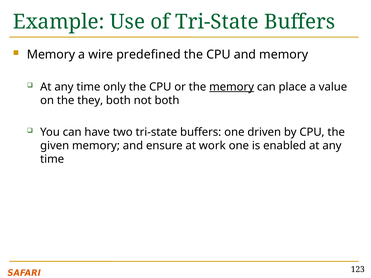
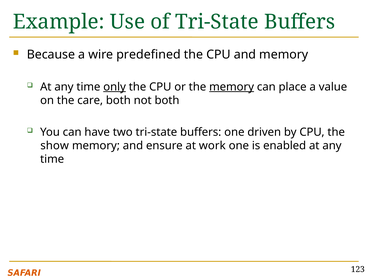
Memory at (51, 55): Memory -> Because
only underline: none -> present
they: they -> care
given: given -> show
